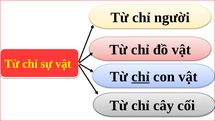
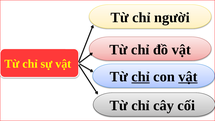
vật at (188, 77) underline: none -> present
